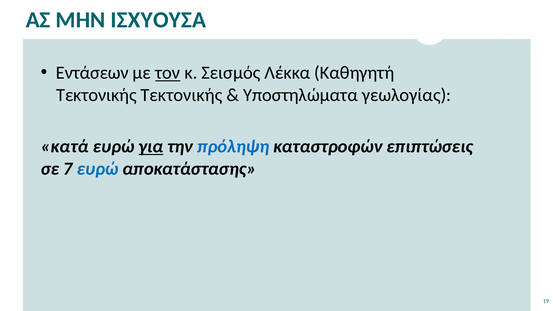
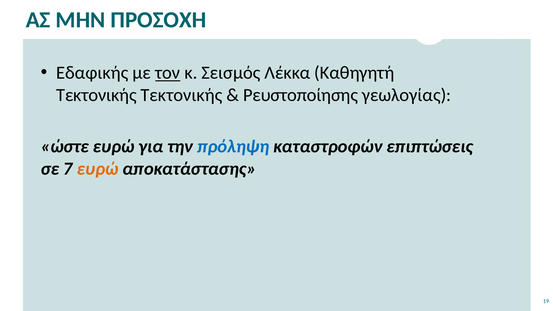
ΙΣΧΥΟΥΣΑ: ΙΣΧΥΟΥΣΑ -> ΠΡΟΣΟΧΗ
Εντάσεων: Εντάσεων -> Εδαφικής
Υποστηλώματα: Υποστηλώματα -> Ρευστοποίησης
κατά: κατά -> ώστε
για underline: present -> none
ευρώ at (98, 169) colour: blue -> orange
